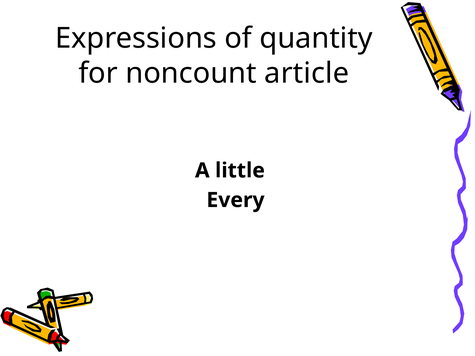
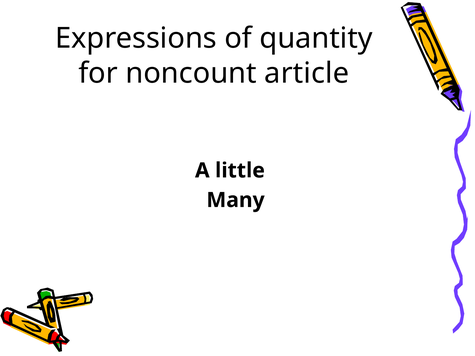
Every: Every -> Many
